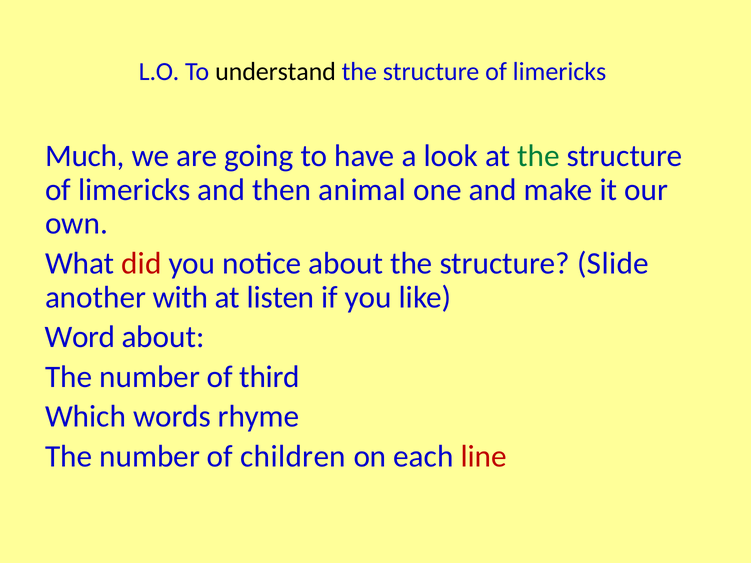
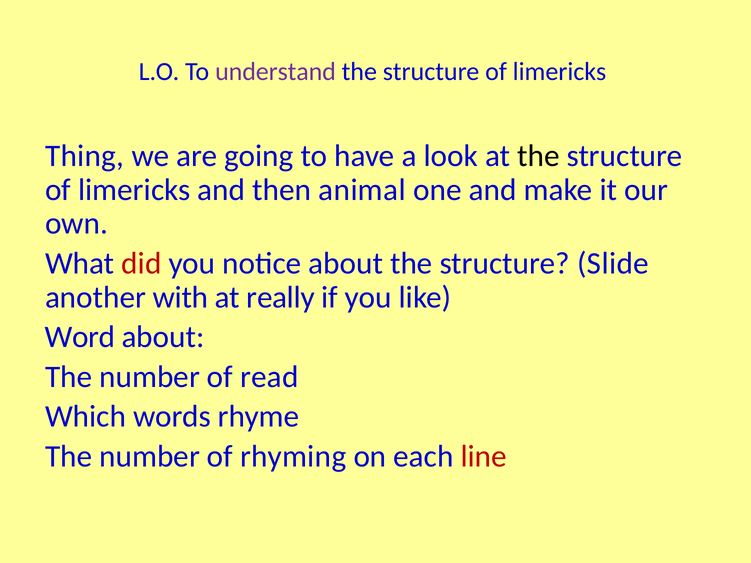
understand colour: black -> purple
Much: Much -> Thing
the at (538, 156) colour: green -> black
listen: listen -> really
third: third -> read
children: children -> rhyming
